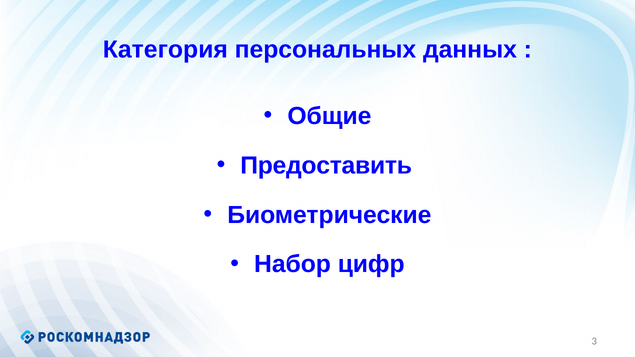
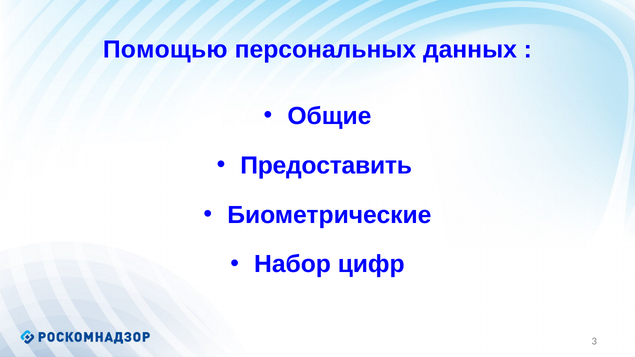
Категория: Категория -> Помощью
